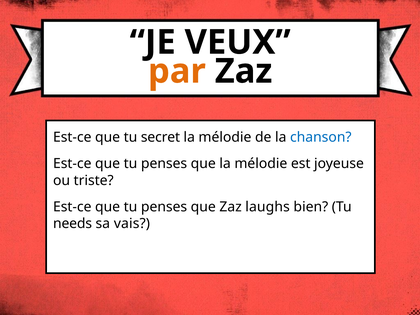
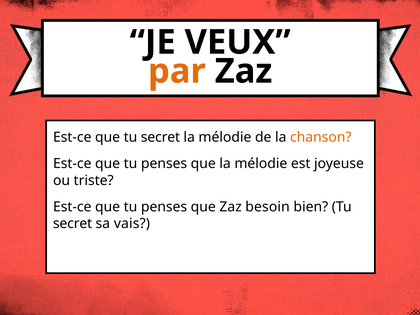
chanson colour: blue -> orange
laughs: laughs -> besoin
needs at (73, 224): needs -> secret
